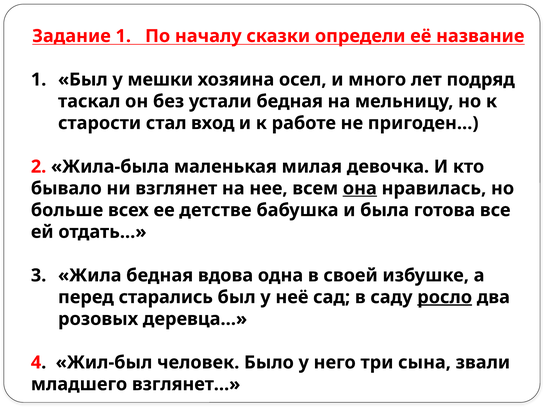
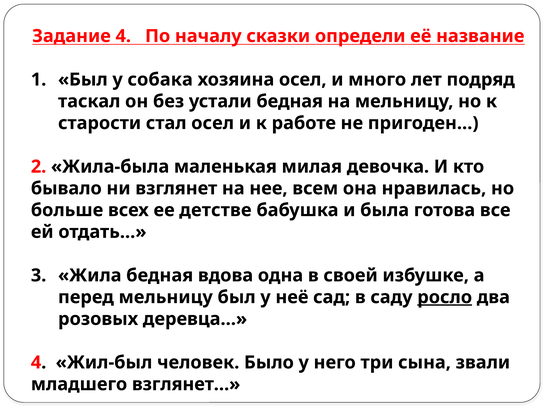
Задание 1: 1 -> 4
мешки: мешки -> собака
стал вход: вход -> осел
она underline: present -> none
перед старались: старались -> мельницу
